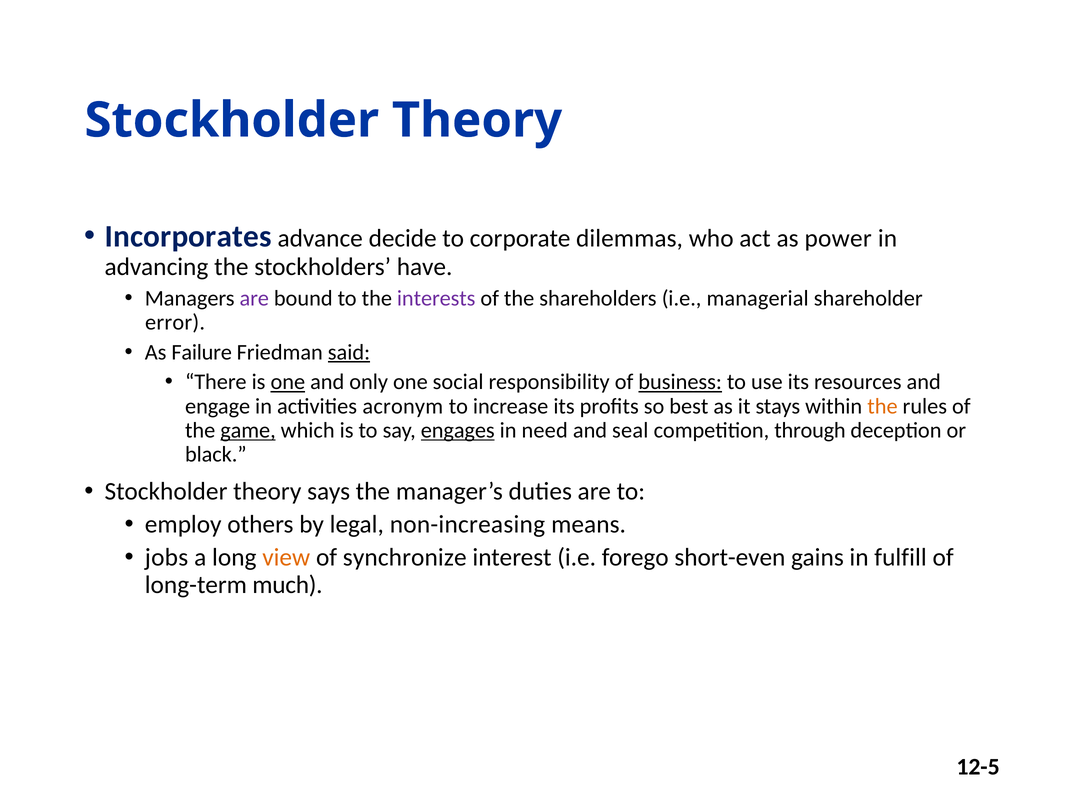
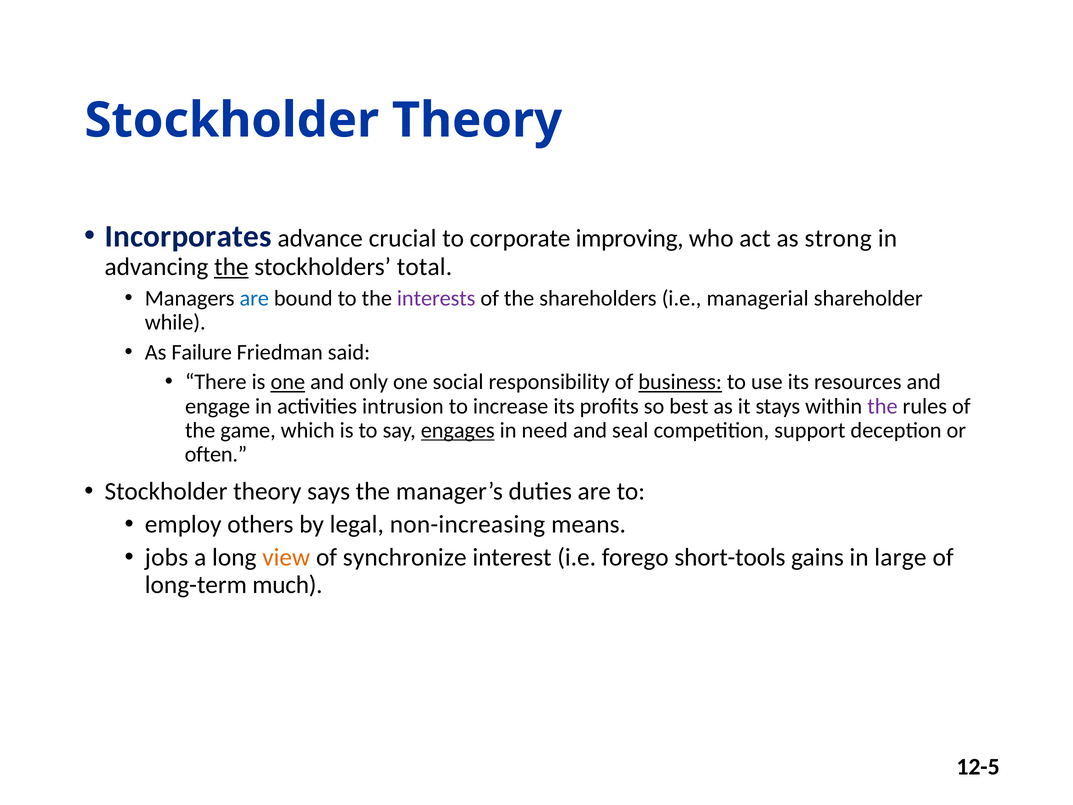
decide: decide -> crucial
dilemmas: dilemmas -> improving
power: power -> strong
the at (231, 267) underline: none -> present
have: have -> total
are at (254, 298) colour: purple -> blue
error: error -> while
said underline: present -> none
acronym: acronym -> intrusion
the at (882, 406) colour: orange -> purple
game underline: present -> none
through: through -> support
black: black -> often
short-even: short-even -> short-tools
fulfill: fulfill -> large
